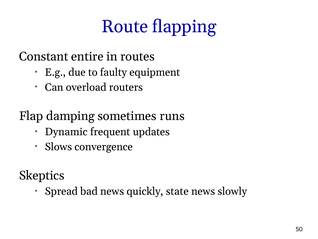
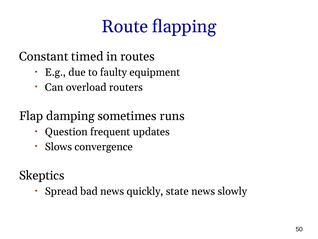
entire: entire -> timed
Dynamic: Dynamic -> Question
